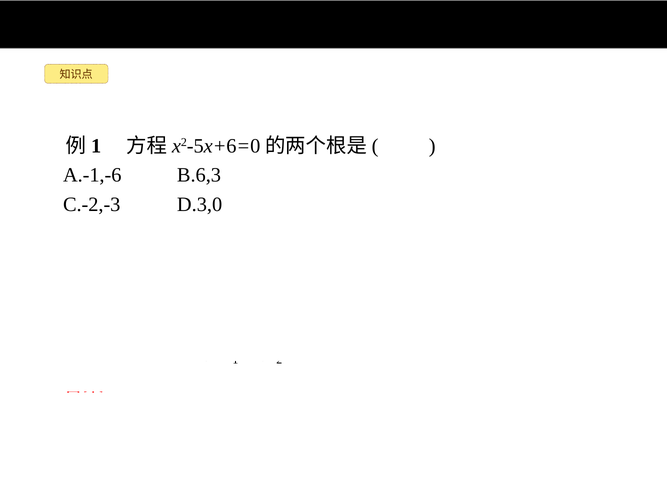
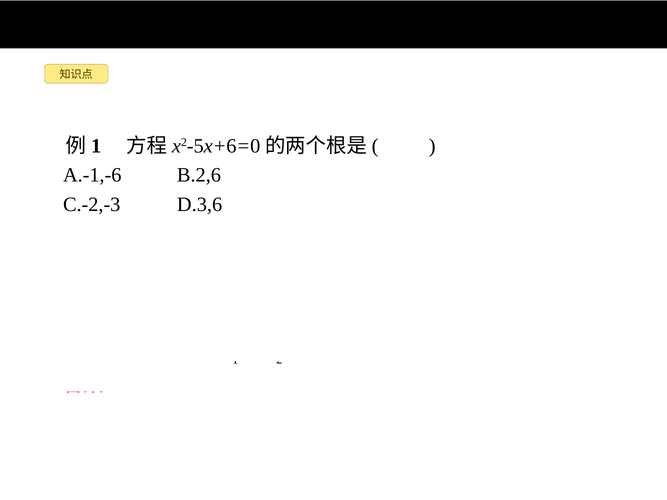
B.6,3: B.6,3 -> B.2,6
D.3,0: D.3,0 -> D.3,6
